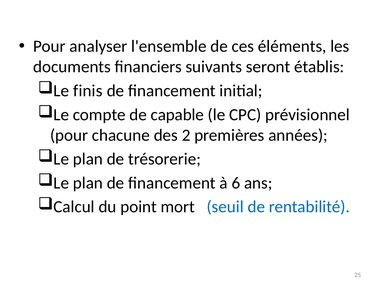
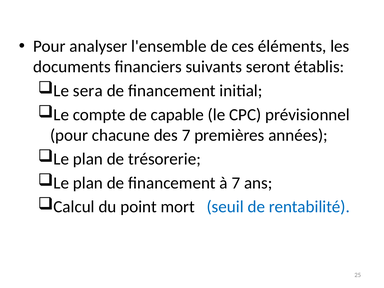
finis: finis -> sera
des 2: 2 -> 7
à 6: 6 -> 7
